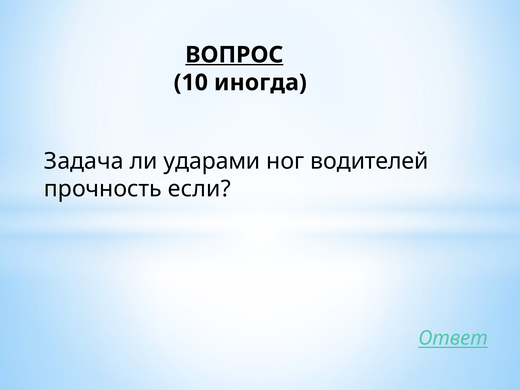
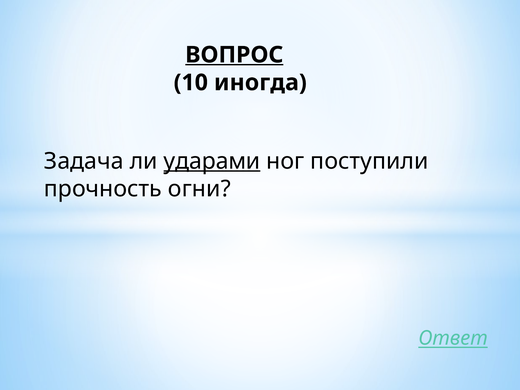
ударами underline: none -> present
водителей: водителей -> поступили
если: если -> огни
